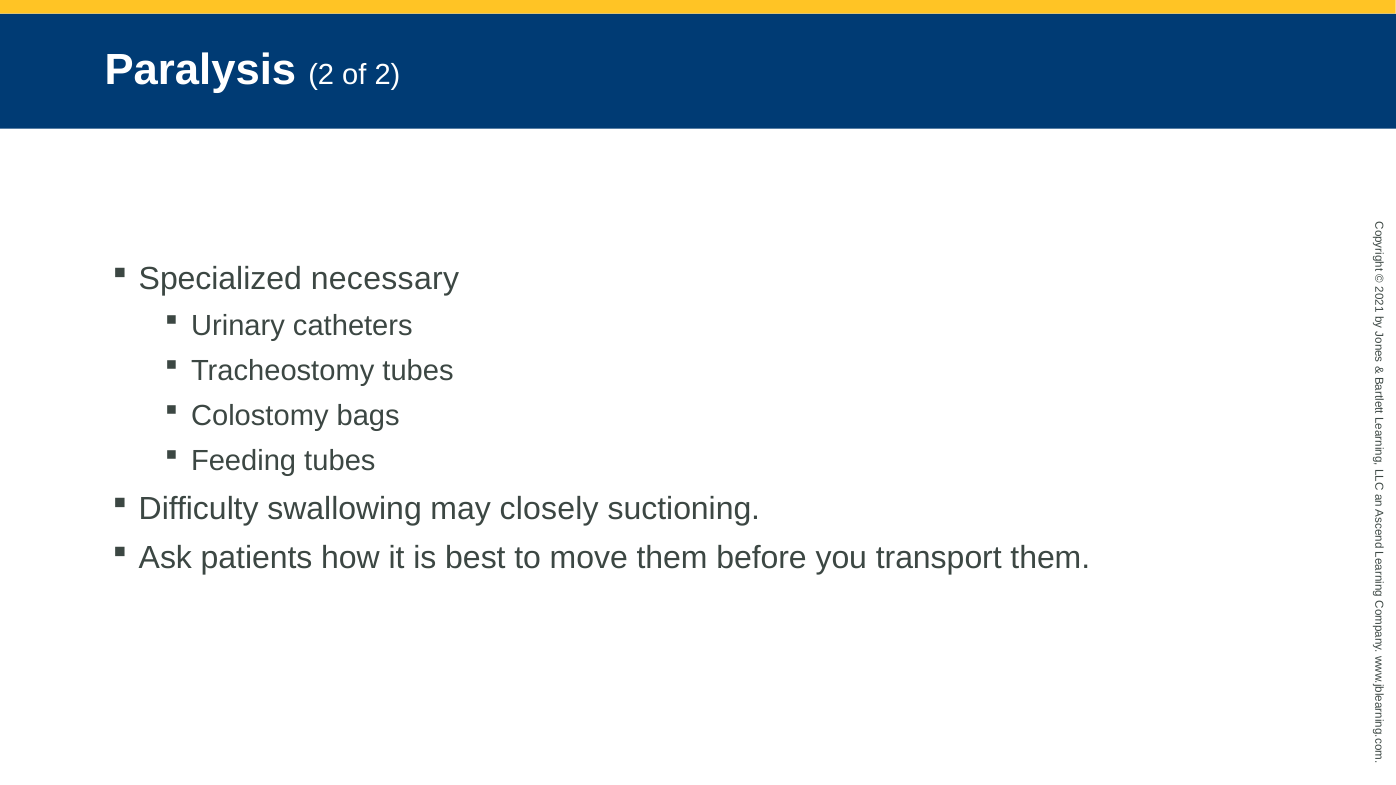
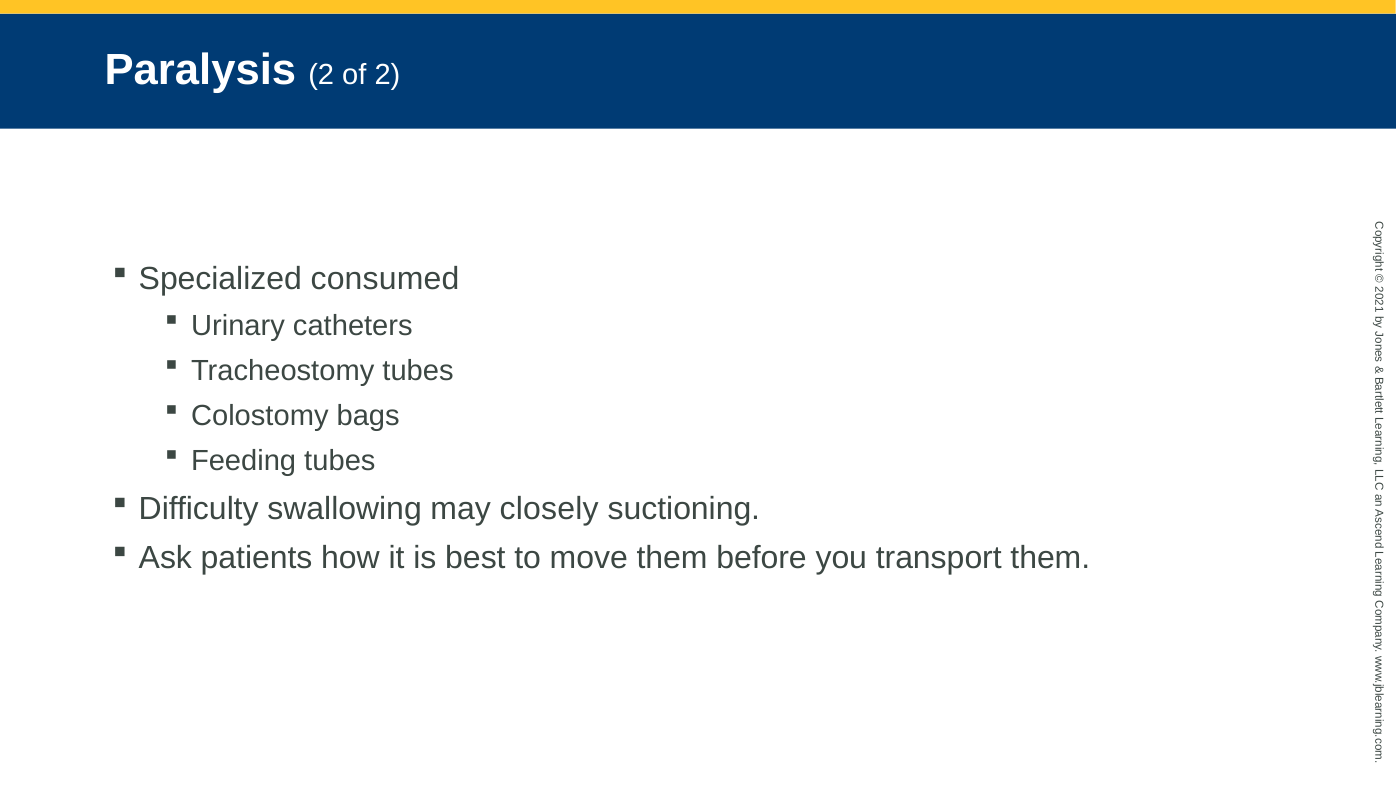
necessary: necessary -> consumed
